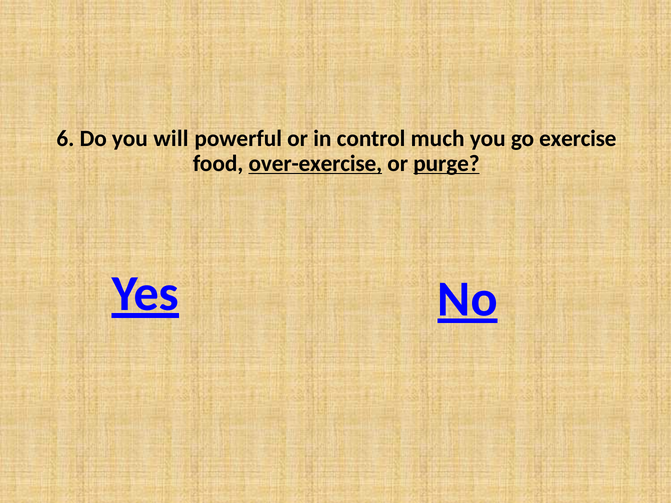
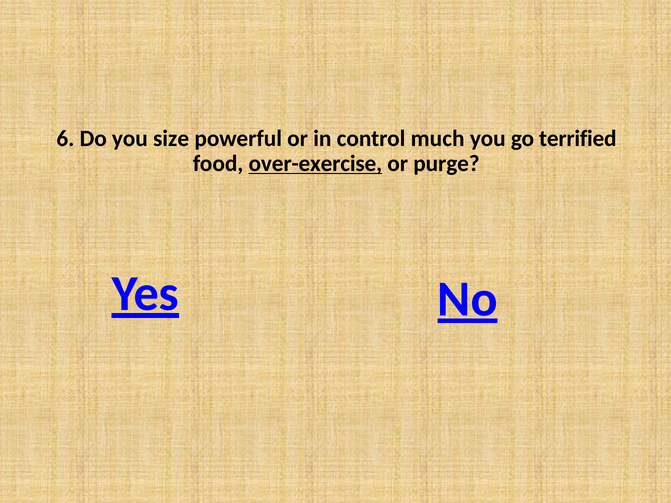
will: will -> size
exercise: exercise -> terrified
purge underline: present -> none
